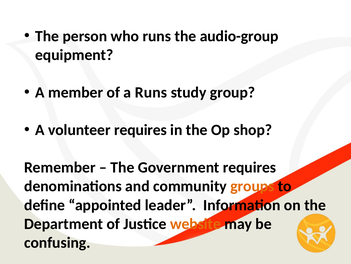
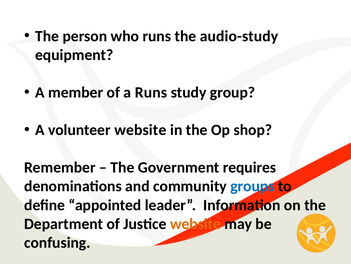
audio-group: audio-group -> audio-study
volunteer requires: requires -> website
groups colour: orange -> blue
